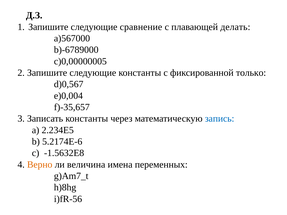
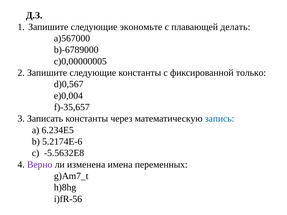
сравнение: сравнение -> экономьте
2.234Е5: 2.234Е5 -> 6.234Е5
-1.5632Е8: -1.5632Е8 -> -5.5632Е8
Верно colour: orange -> purple
величина: величина -> изменена
